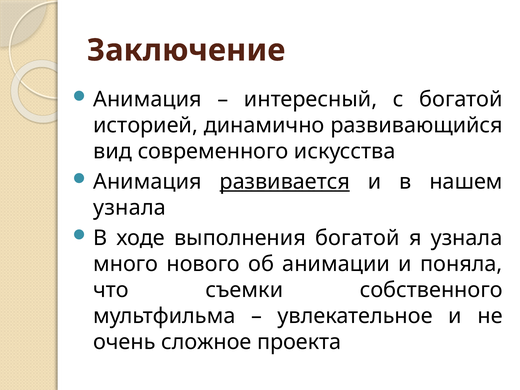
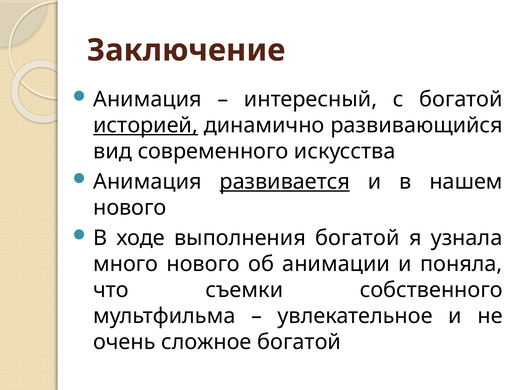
историей underline: none -> present
узнала at (130, 208): узнала -> нового
сложное проекта: проекта -> богатой
